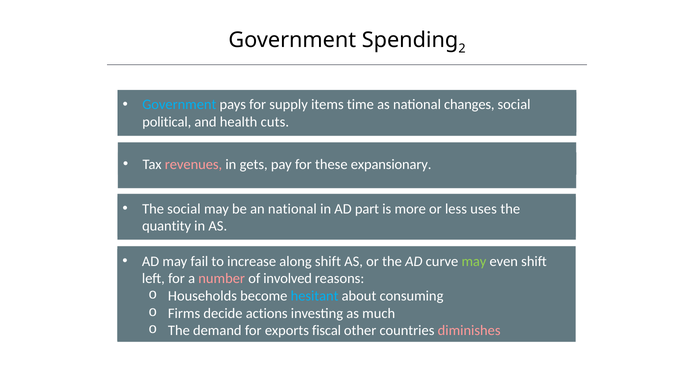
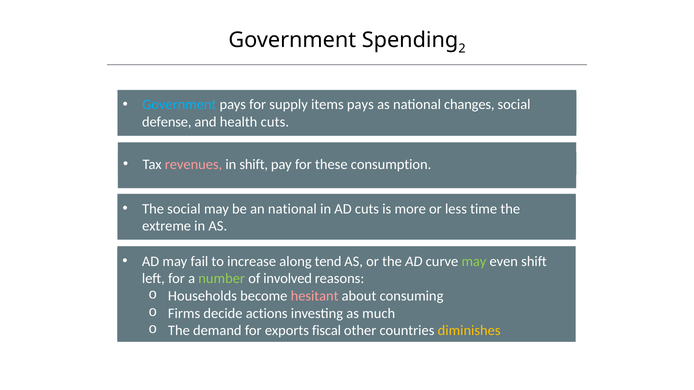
items time: time -> pays
political: political -> defense
in gets: gets -> shift
expansionary: expansionary -> consumption
AD part: part -> cuts
uses: uses -> time
quantity: quantity -> extreme
along shift: shift -> tend
number colour: pink -> light green
hesitant colour: light blue -> pink
diminishes colour: pink -> yellow
